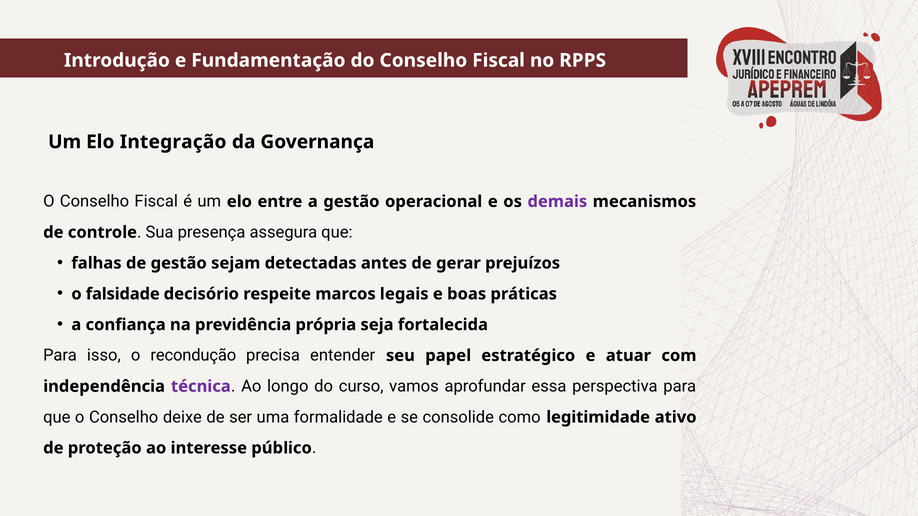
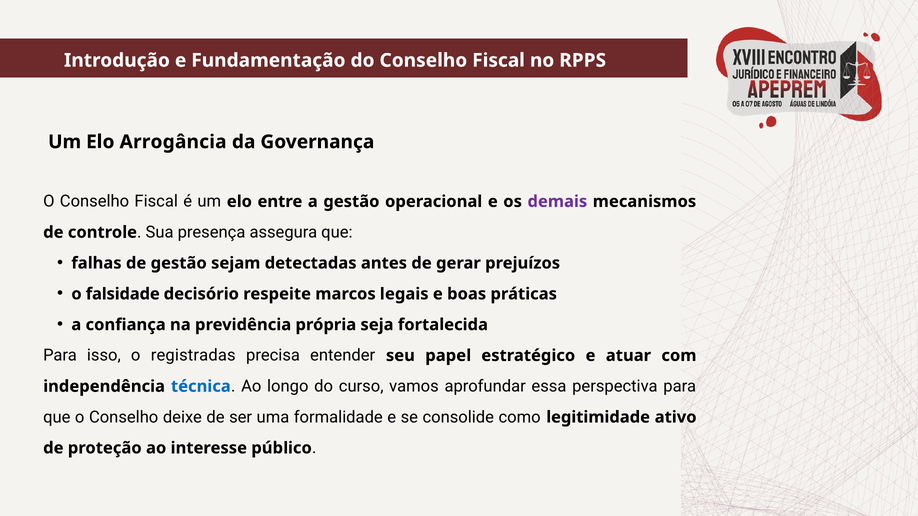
Integração: Integração -> Arrogância
recondução: recondução -> registradas
técnica colour: purple -> blue
